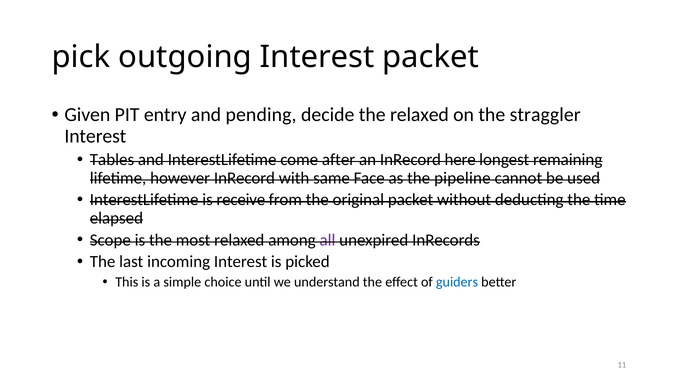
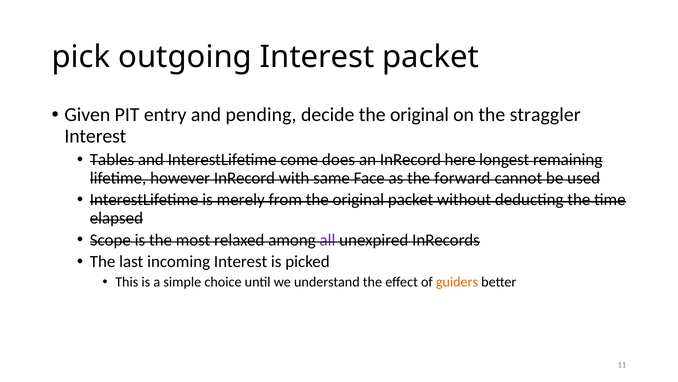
decide the relaxed: relaxed -> original
after: after -> does
pipeline: pipeline -> forward
receive: receive -> merely
guiders colour: blue -> orange
